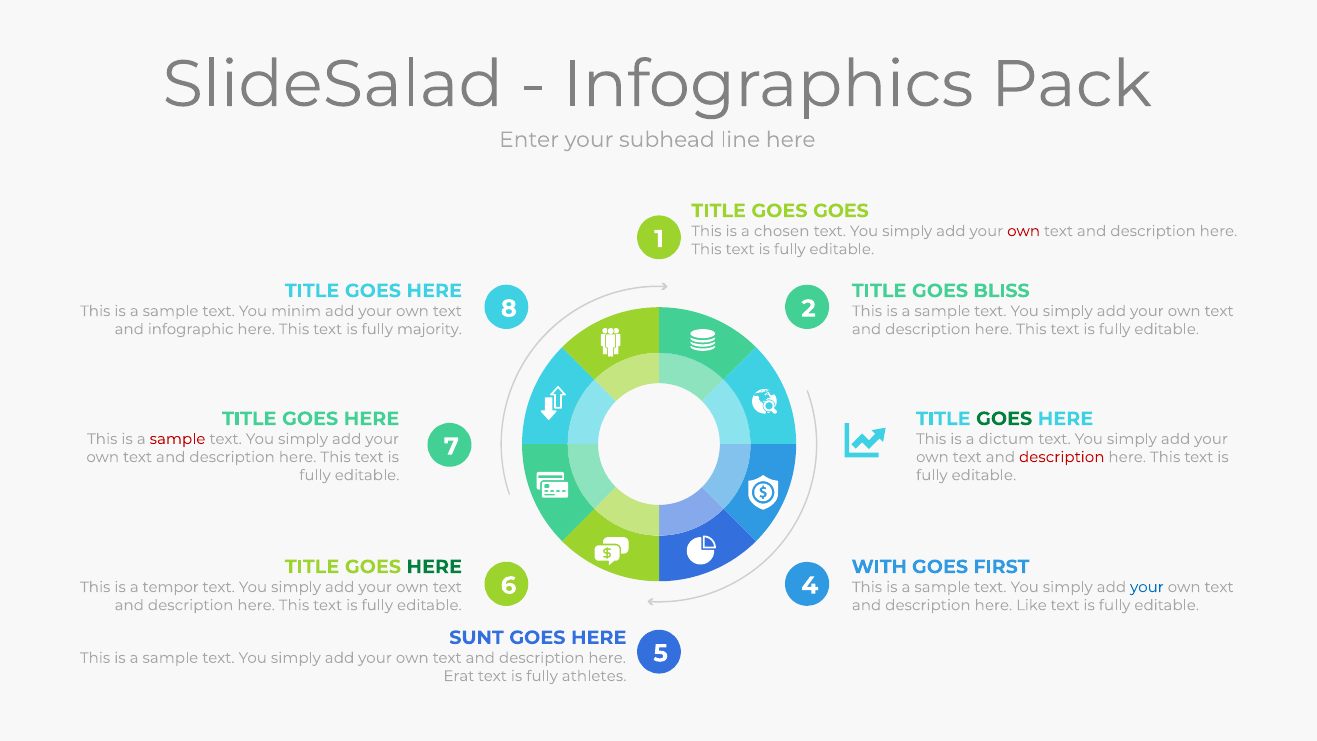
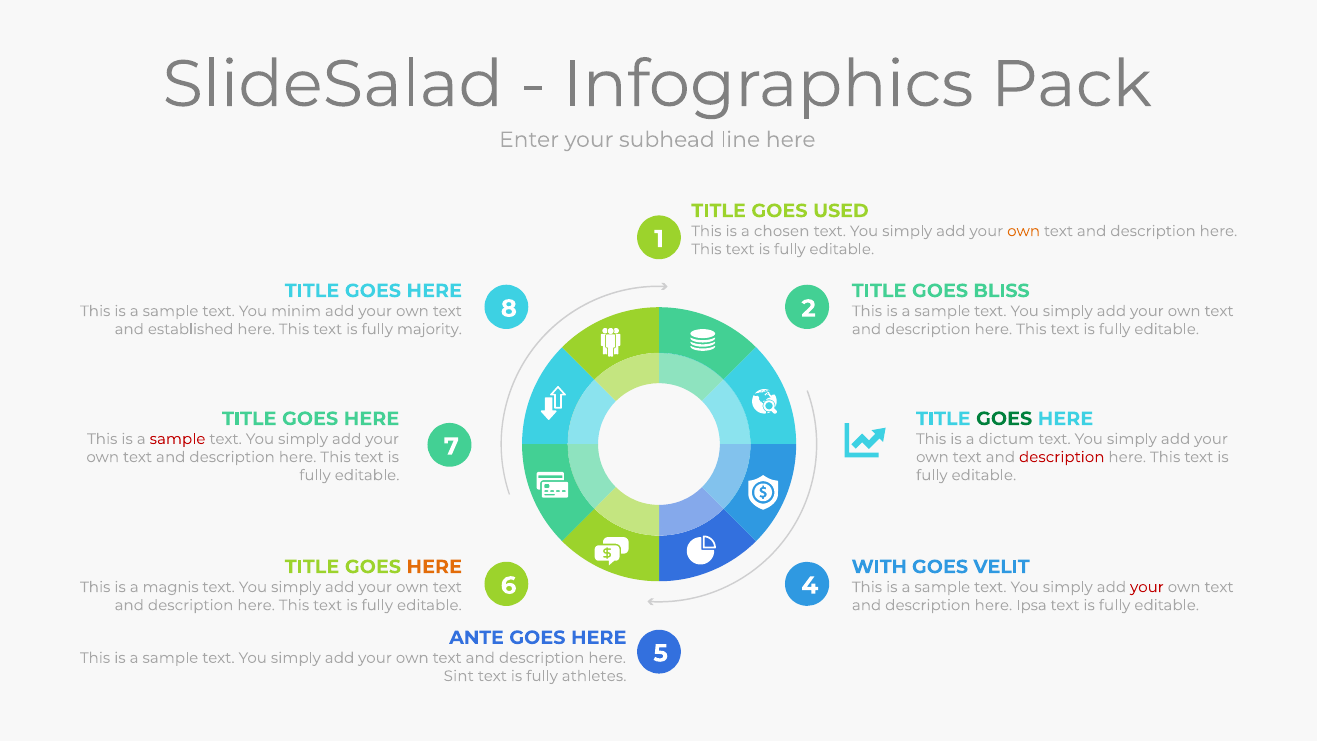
GOES GOES: GOES -> USED
own at (1024, 231) colour: red -> orange
infographic: infographic -> established
HERE at (434, 567) colour: green -> orange
FIRST: FIRST -> VELIT
tempor: tempor -> magnis
your at (1147, 587) colour: blue -> red
Like: Like -> Ipsa
SUNT: SUNT -> ANTE
Erat: Erat -> Sint
